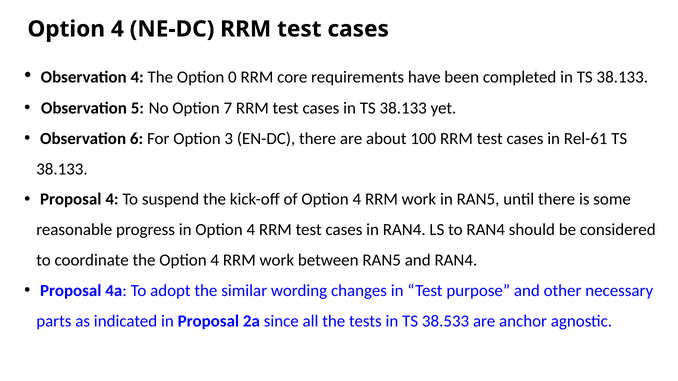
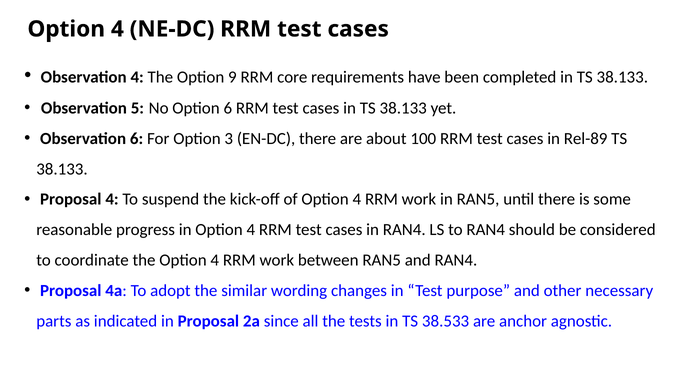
0: 0 -> 9
Option 7: 7 -> 6
Rel-61: Rel-61 -> Rel-89
